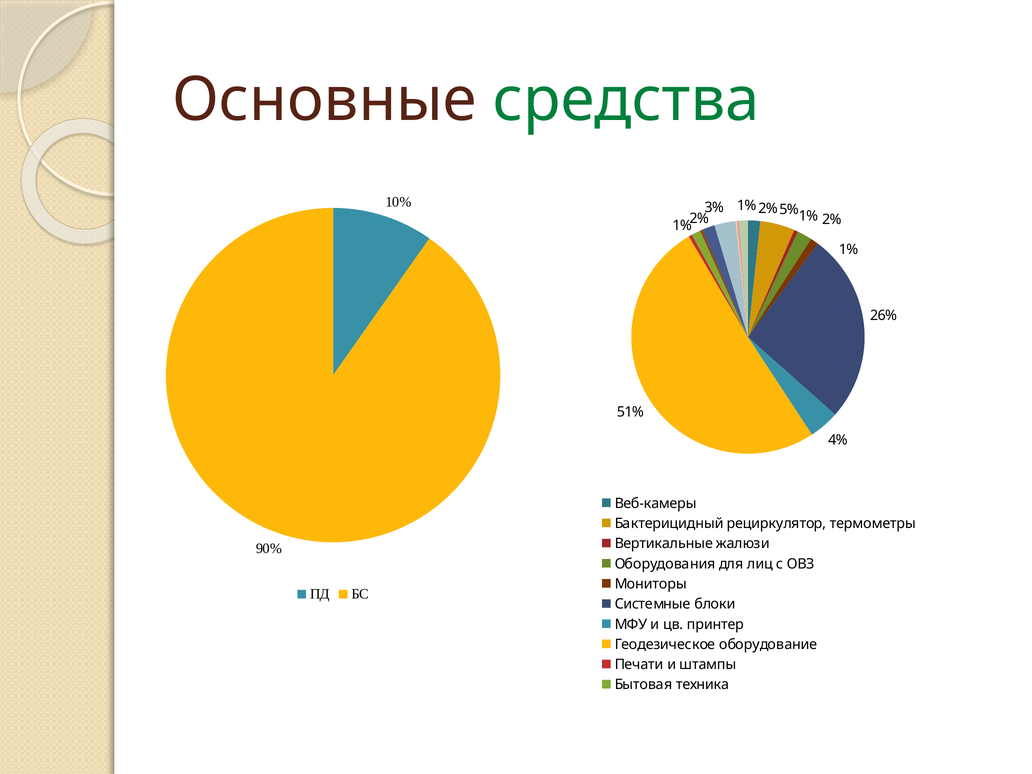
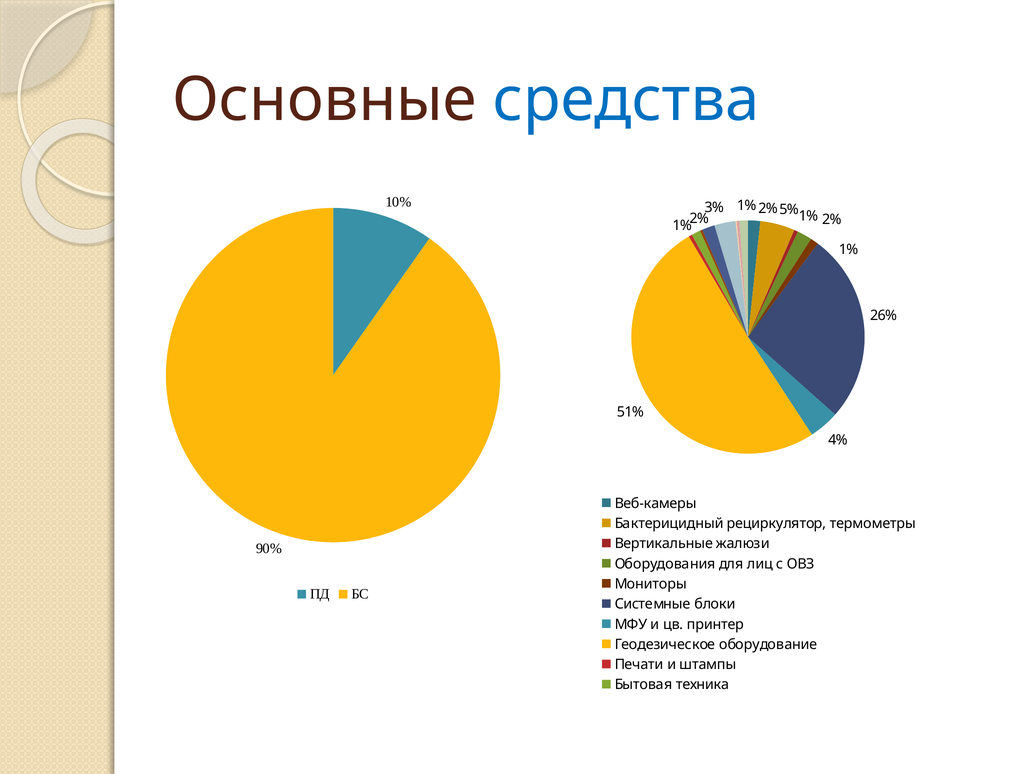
средства colour: green -> blue
